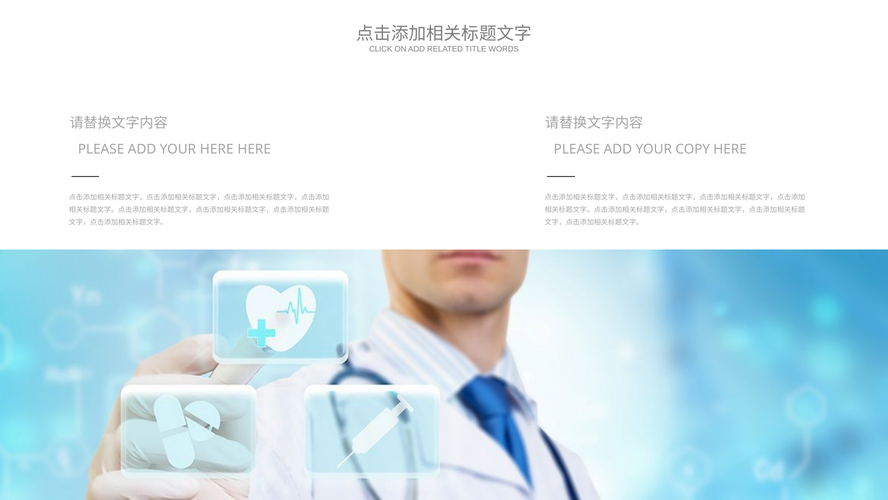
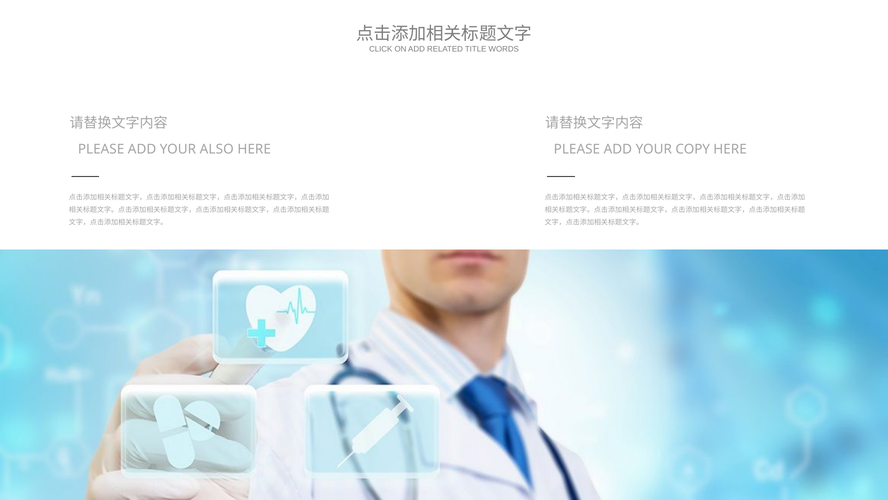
YOUR HERE: HERE -> ALSO
